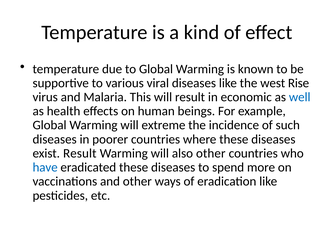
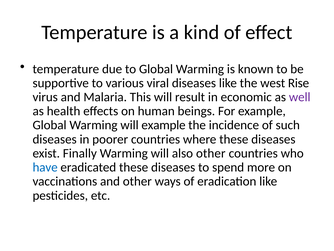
well colour: blue -> purple
will extreme: extreme -> example
exist Result: Result -> Finally
